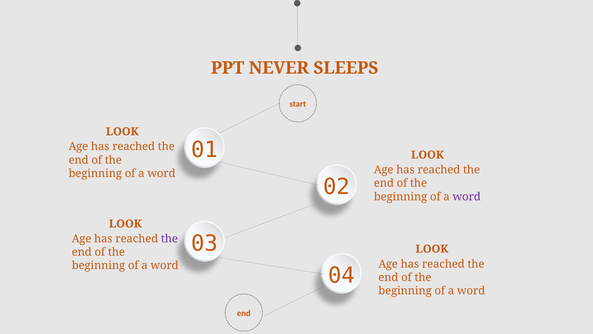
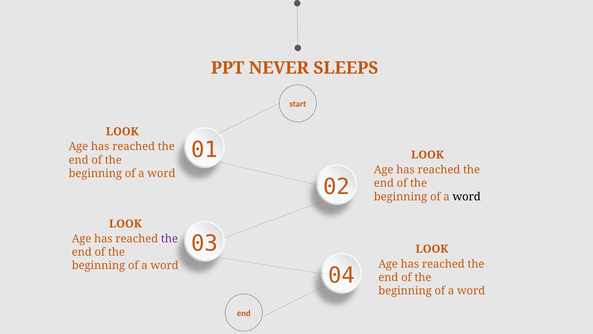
word at (467, 196) colour: purple -> black
